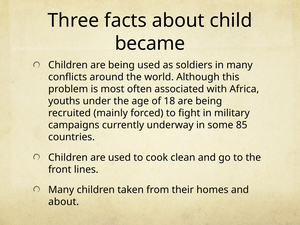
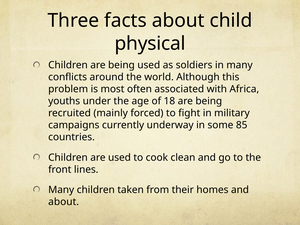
became: became -> physical
